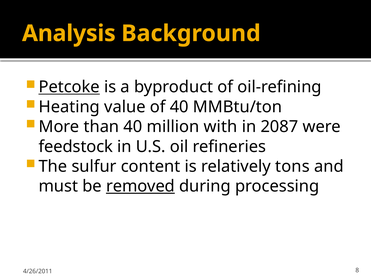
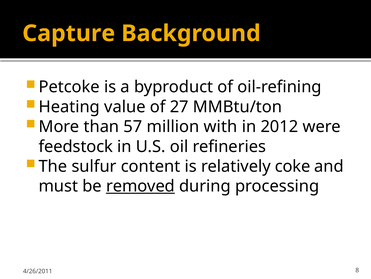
Analysis: Analysis -> Capture
Petcoke underline: present -> none
of 40: 40 -> 27
than 40: 40 -> 57
2087: 2087 -> 2012
tons: tons -> coke
